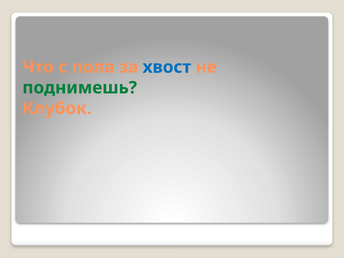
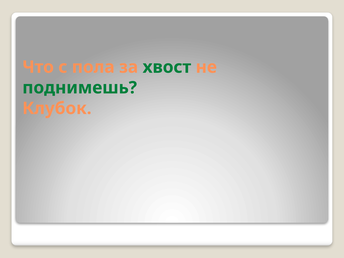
хвост colour: blue -> green
